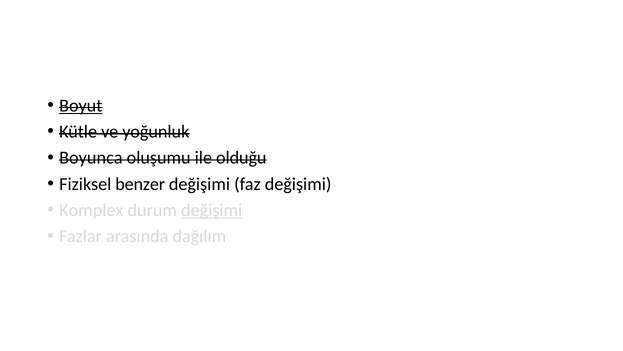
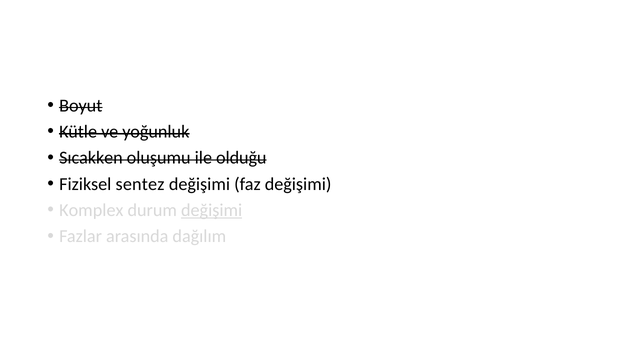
Boyut underline: present -> none
Boyunca: Boyunca -> Sıcakken
benzer: benzer -> sentez
